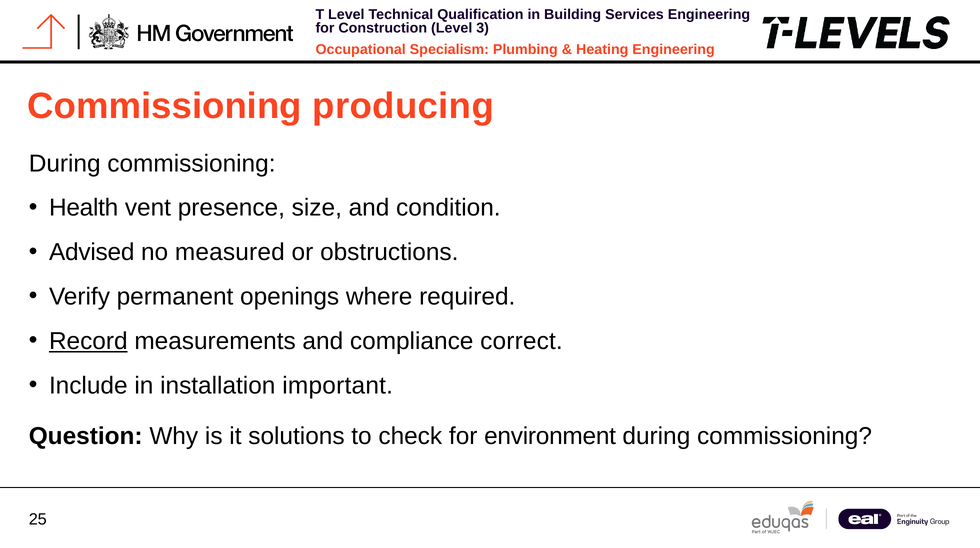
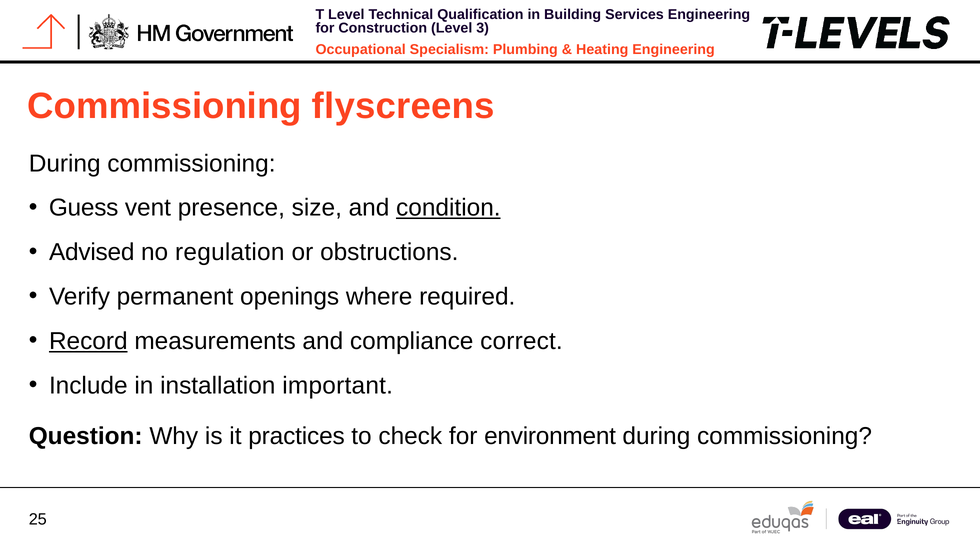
producing: producing -> flyscreens
Health: Health -> Guess
condition underline: none -> present
measured: measured -> regulation
solutions: solutions -> practices
